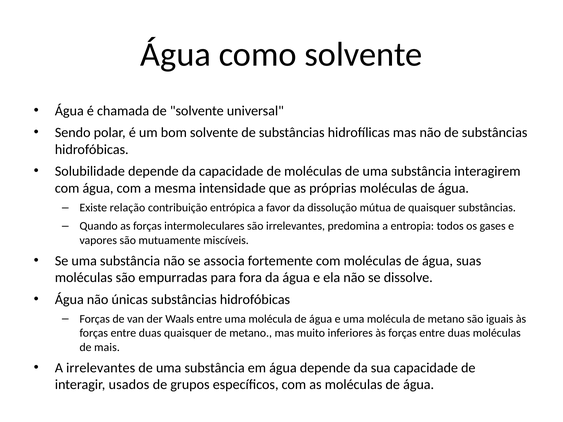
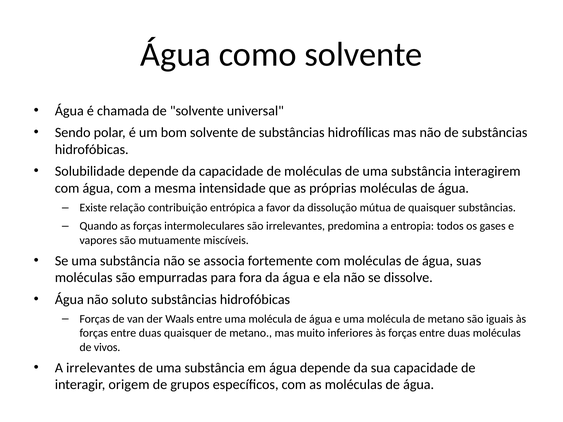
únicas: únicas -> soluto
mais: mais -> vivos
usados: usados -> origem
